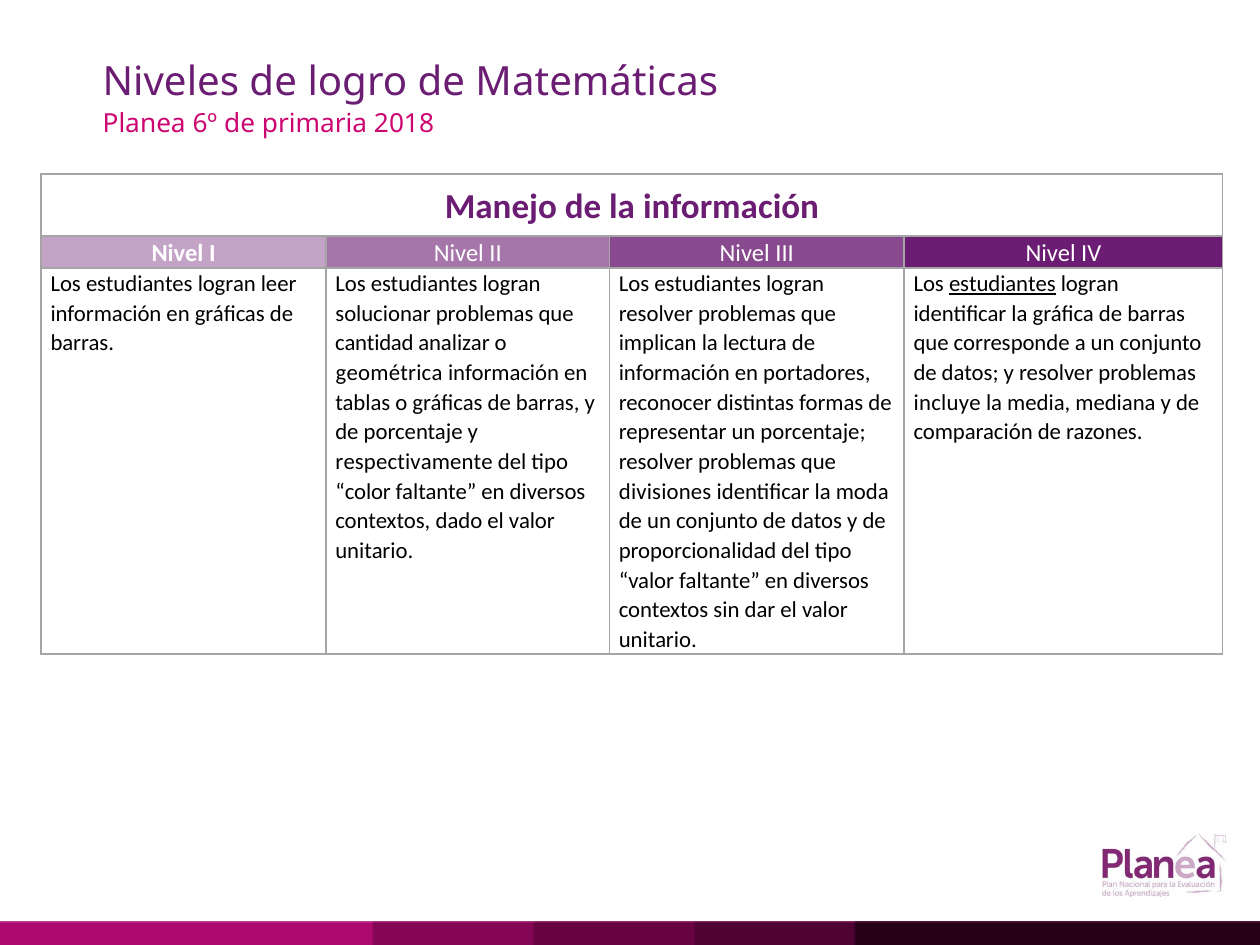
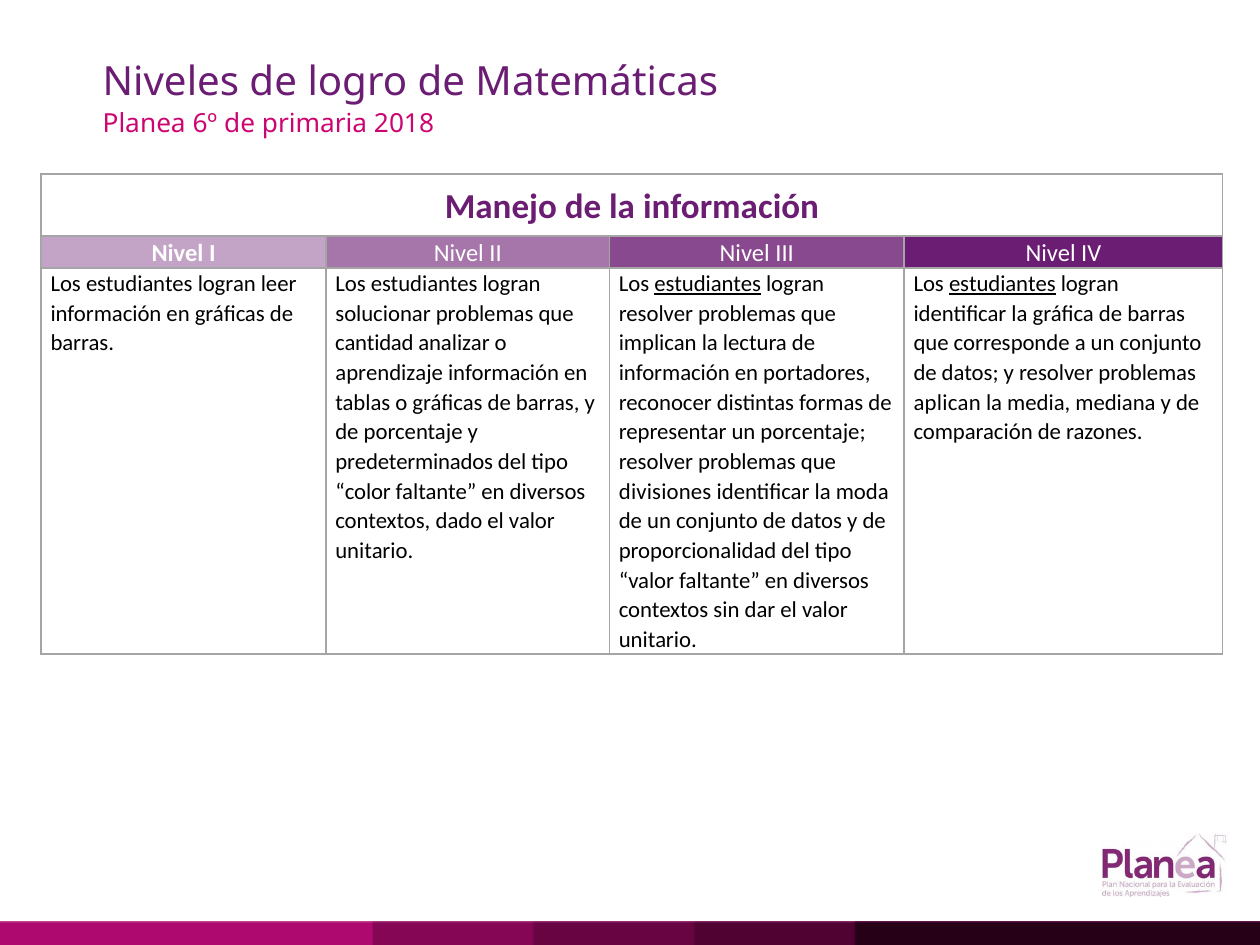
estudiantes at (708, 284) underline: none -> present
geométrica: geométrica -> aprendizaje
incluye: incluye -> aplican
respectivamente: respectivamente -> predeterminados
